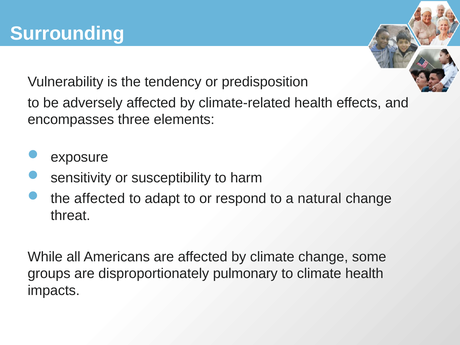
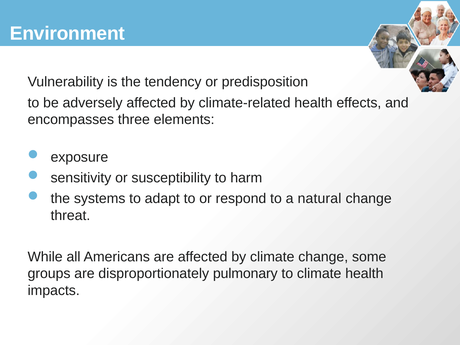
Surrounding: Surrounding -> Environment
the affected: affected -> systems
